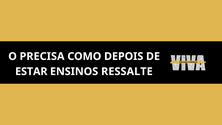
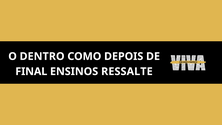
PRECISA: PRECISA -> DENTRO
ESTAR: ESTAR -> FINAL
